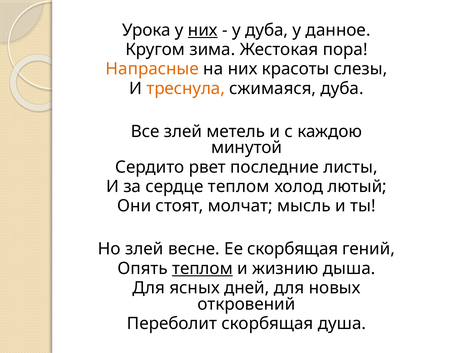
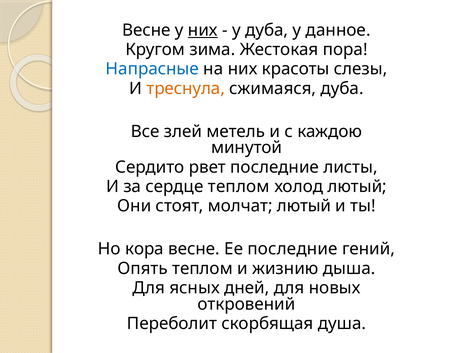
Урока at (146, 30): Урока -> Весне
Напрасные colour: orange -> blue
молчат мысль: мысль -> лютый
Но злей: злей -> кора
Ее скорбящая: скорбящая -> последние
теплом at (202, 269) underline: present -> none
